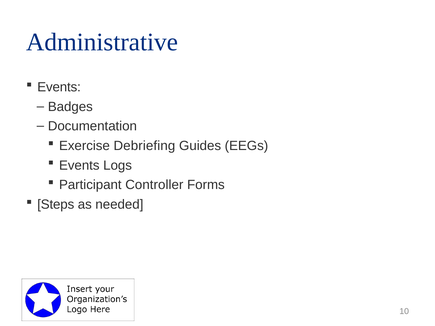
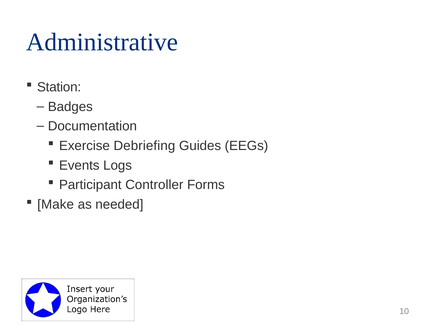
Events at (59, 87): Events -> Station
Steps: Steps -> Make
